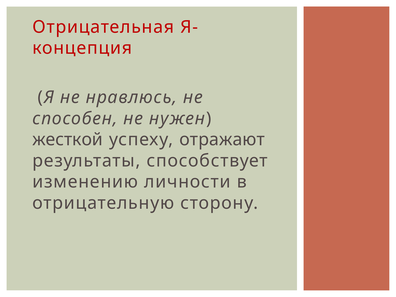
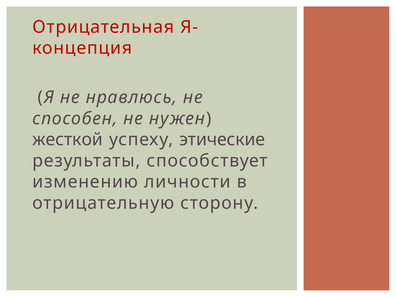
отражают: отражают -> этические
